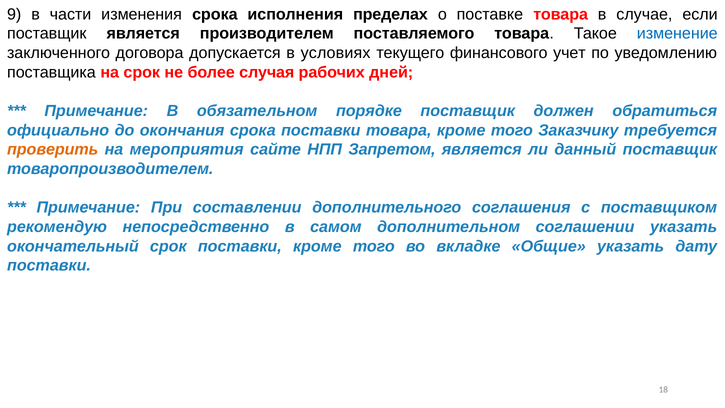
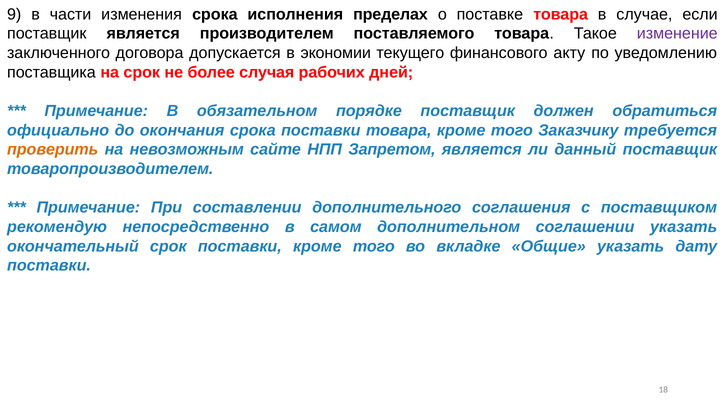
изменение colour: blue -> purple
условиях: условиях -> экономии
учет: учет -> акту
мероприятия: мероприятия -> невозможным
